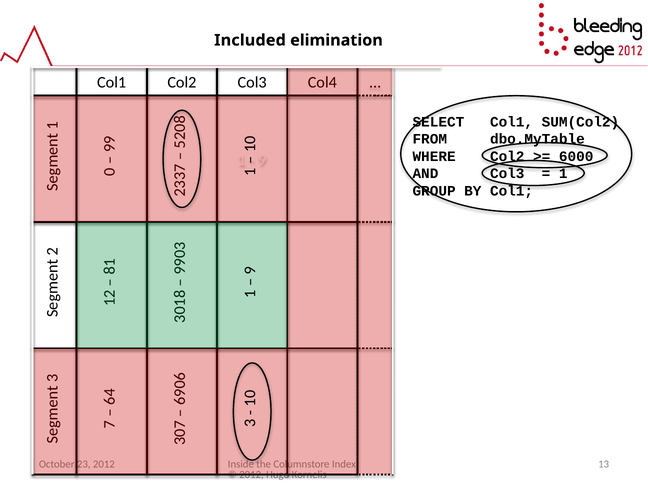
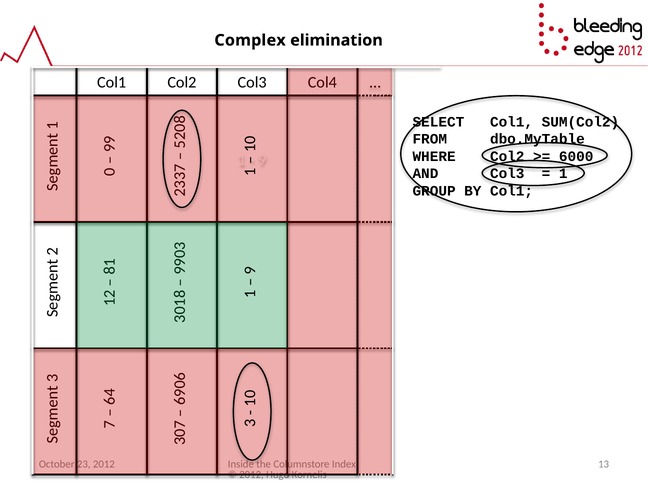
Included: Included -> Complex
